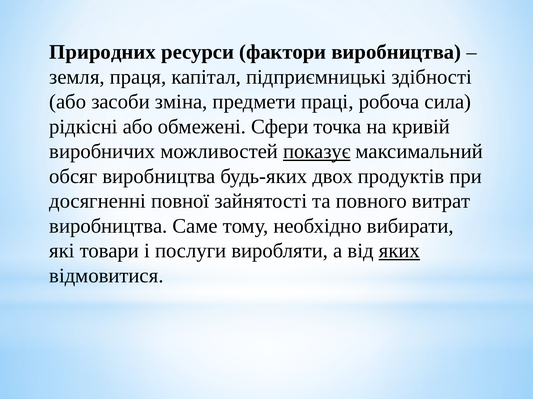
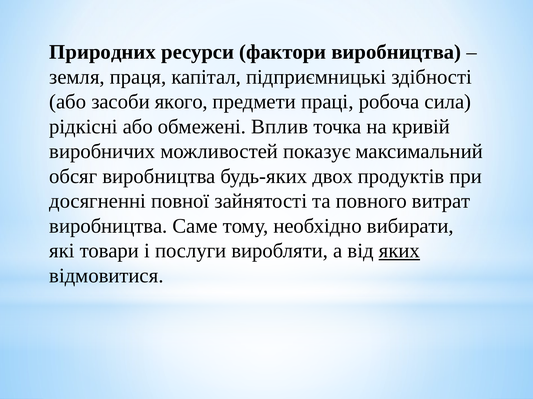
зміна: зміна -> якого
Сфери: Сфери -> Вплив
показує underline: present -> none
